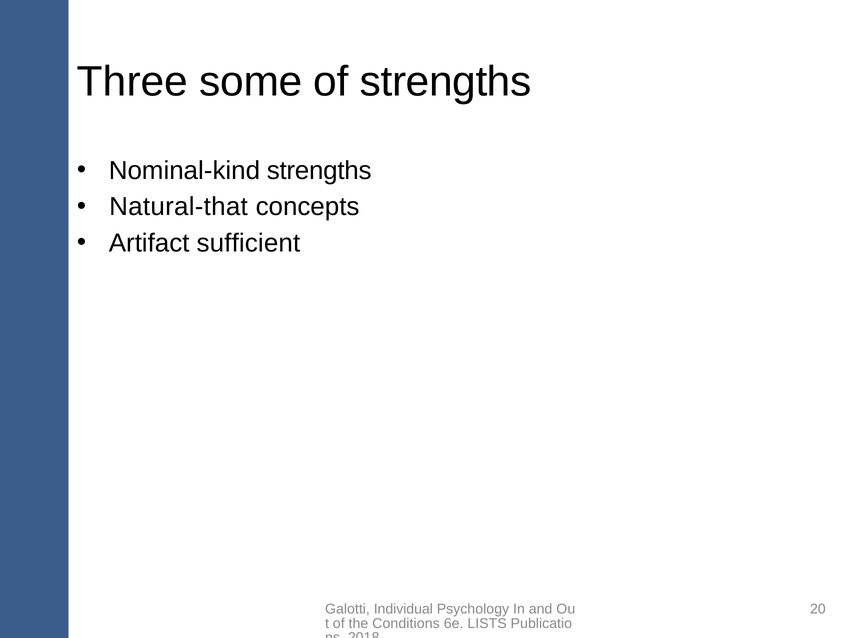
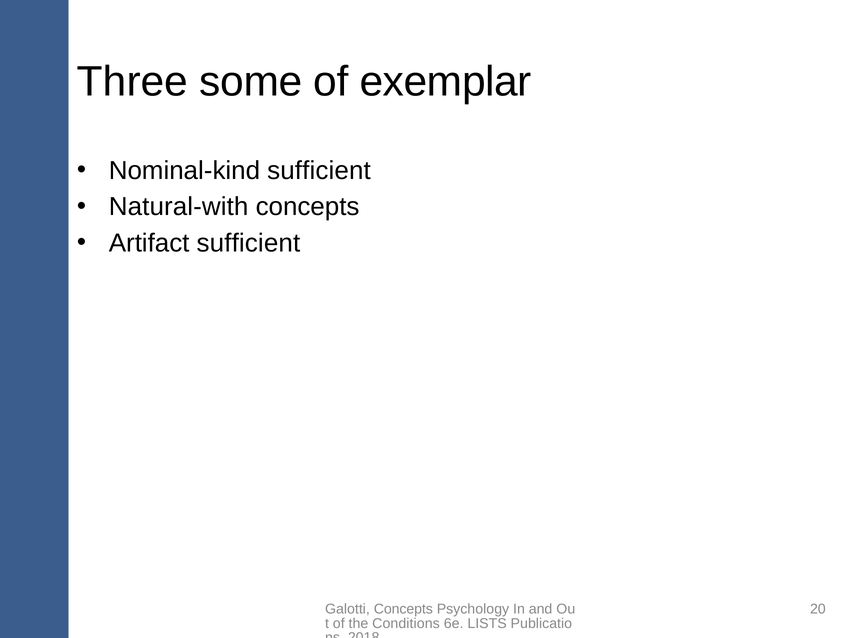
of strengths: strengths -> exemplar
Nominal-kind strengths: strengths -> sufficient
Natural-that: Natural-that -> Natural-with
Galotti Individual: Individual -> Concepts
